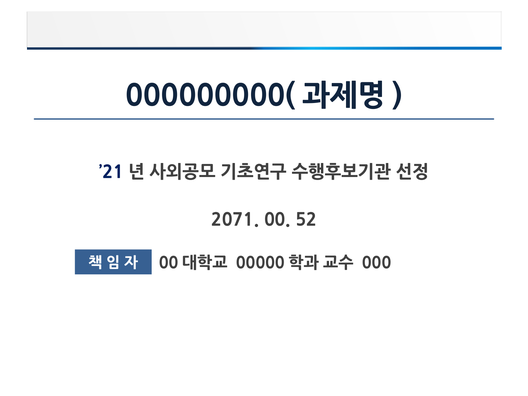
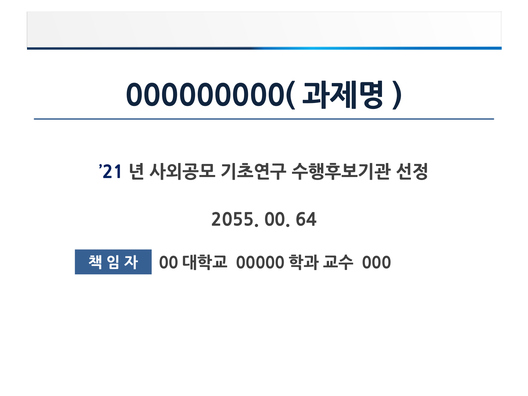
2071: 2071 -> 2055
52: 52 -> 64
